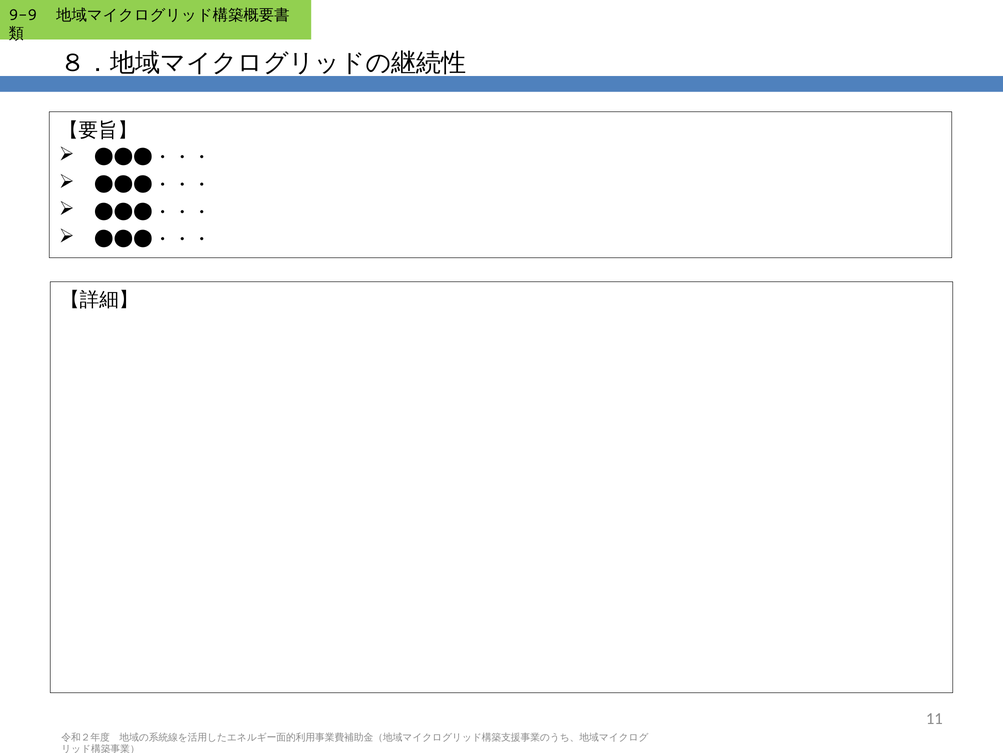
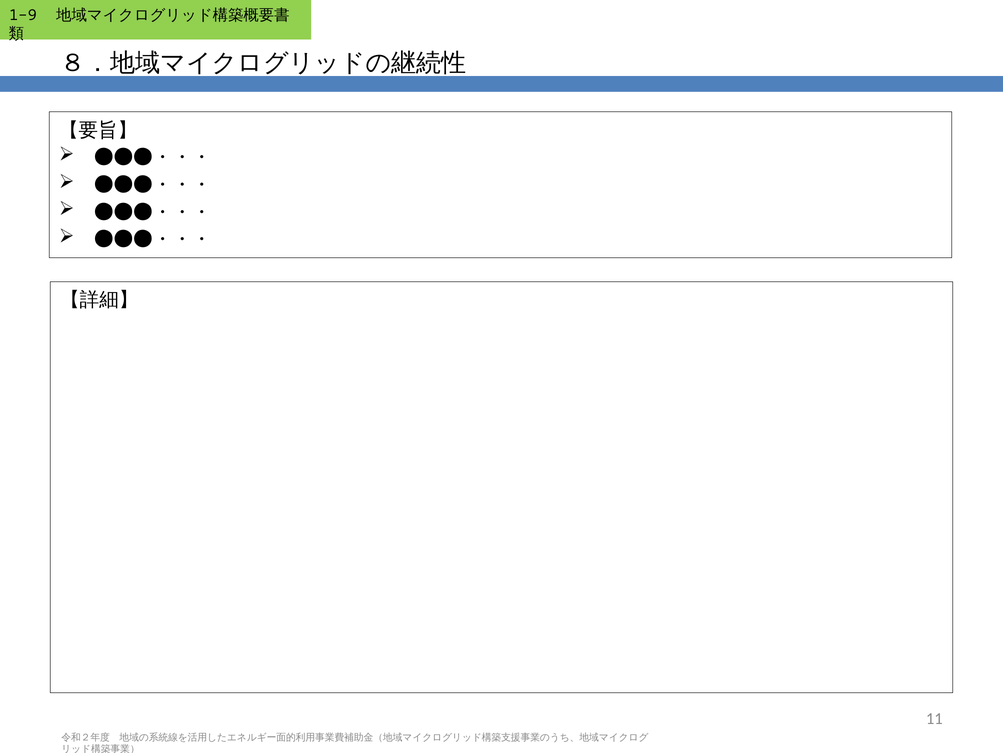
9-9: 9-9 -> 1-9
